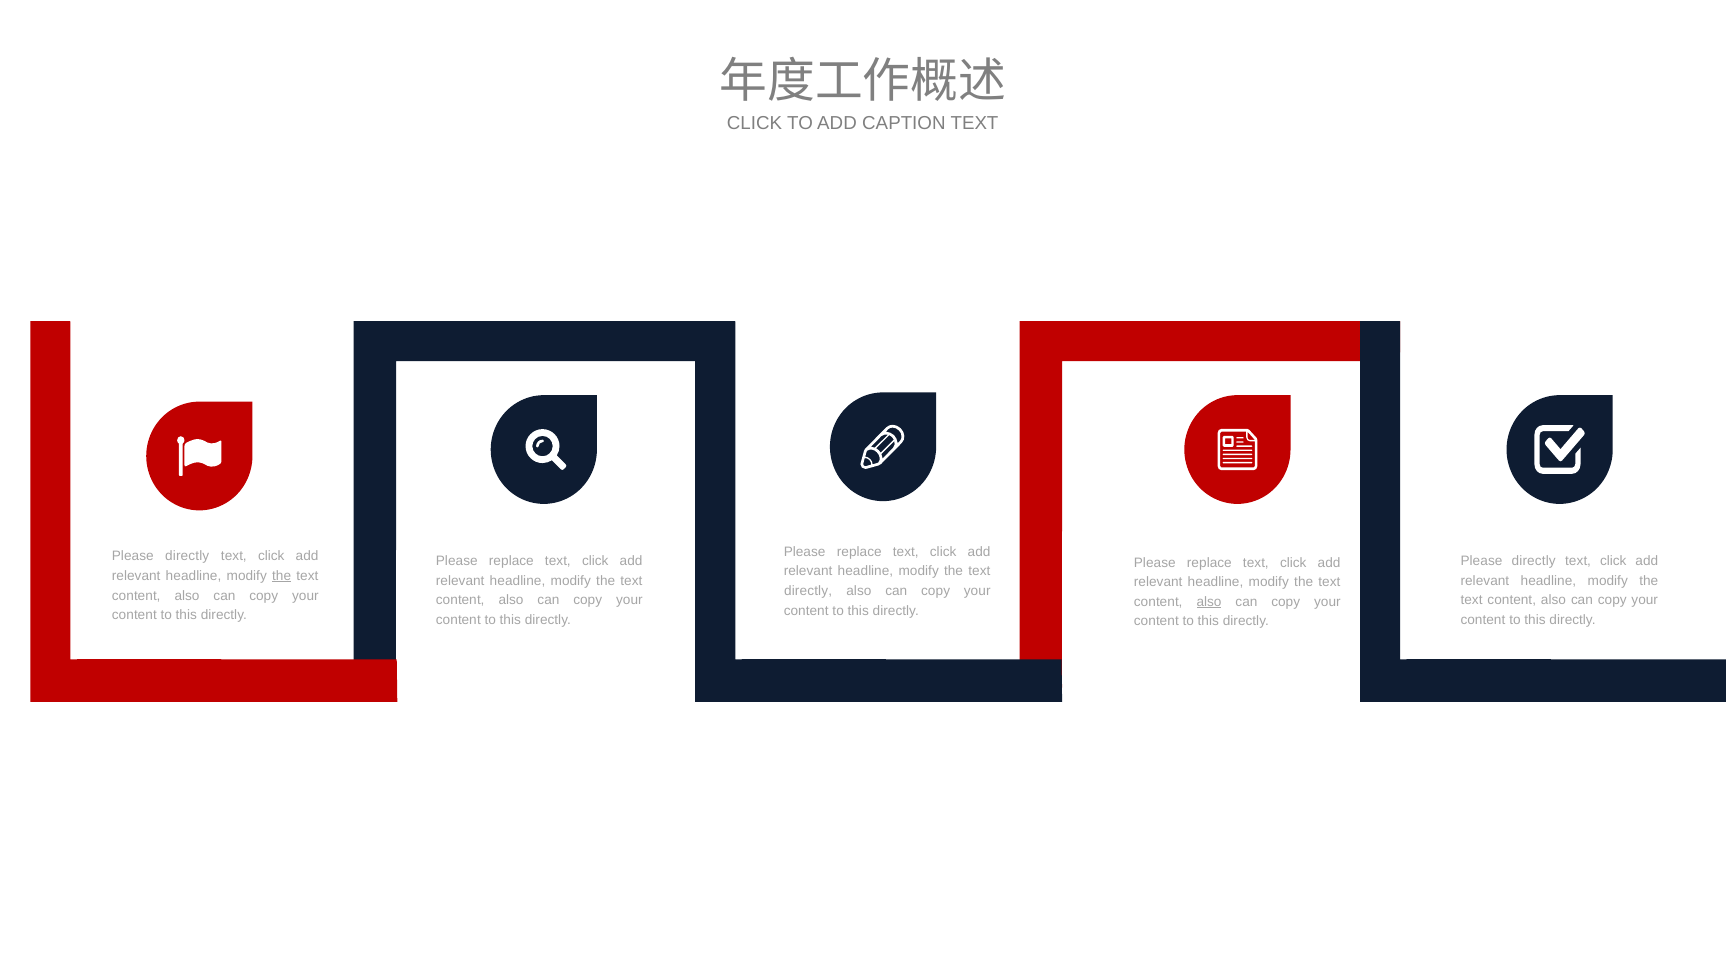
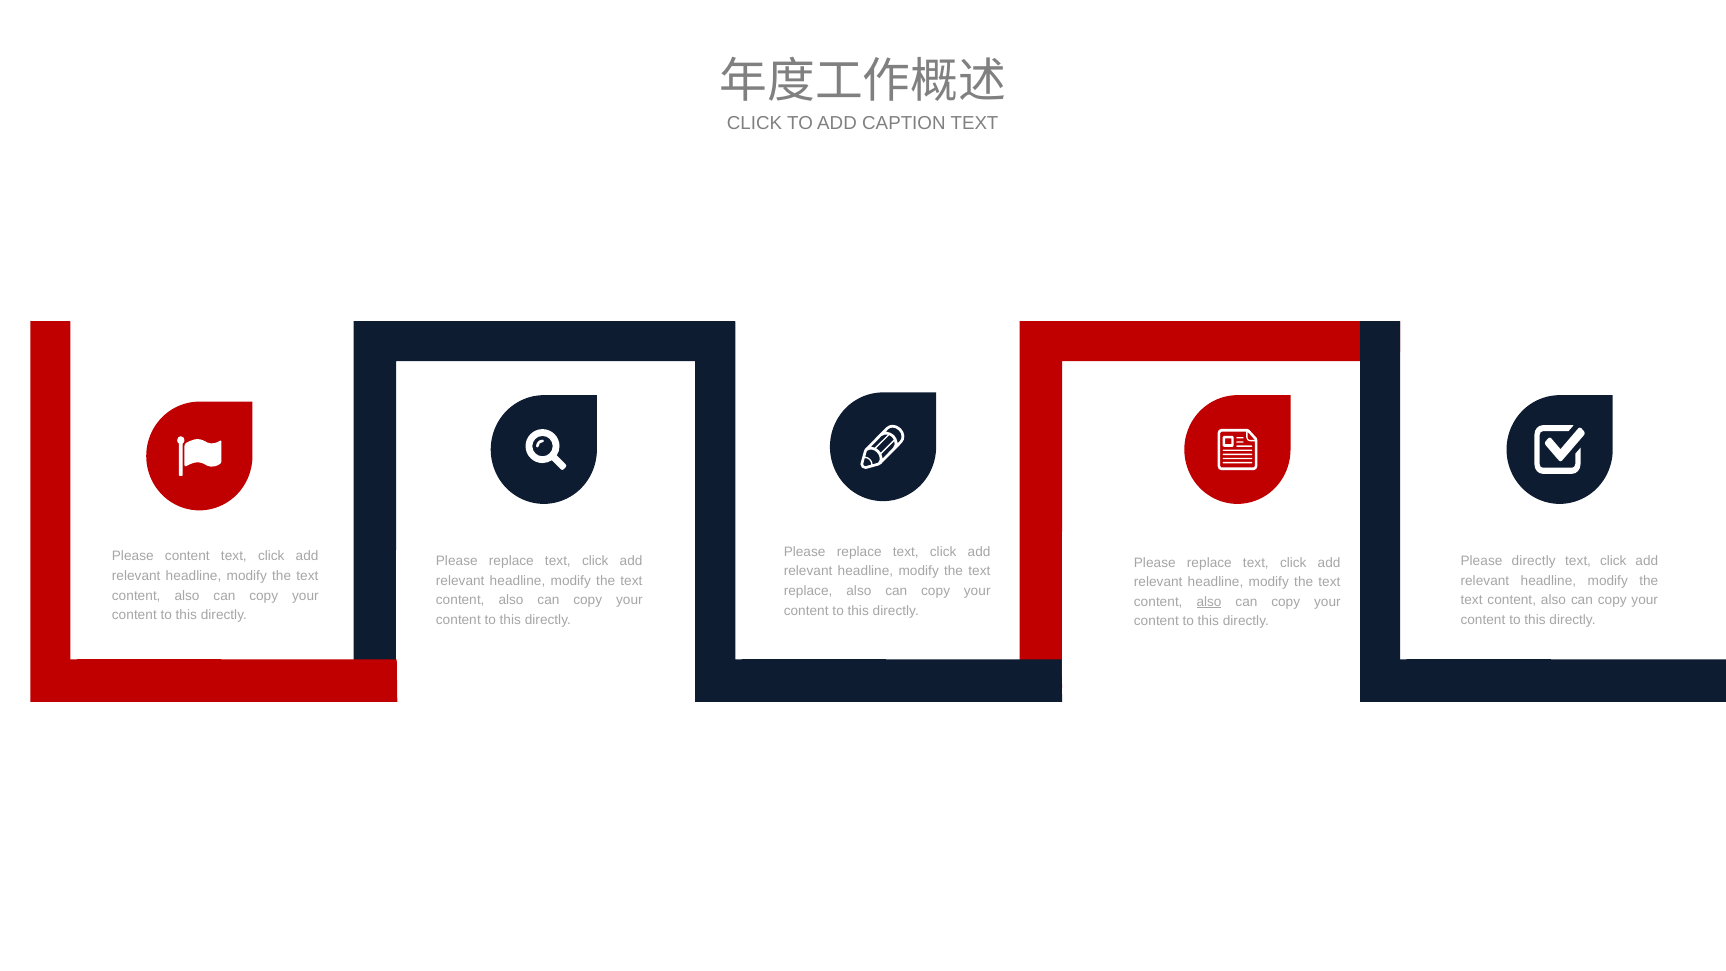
directly at (187, 556): directly -> content
the at (282, 576) underline: present -> none
directly at (808, 591): directly -> replace
